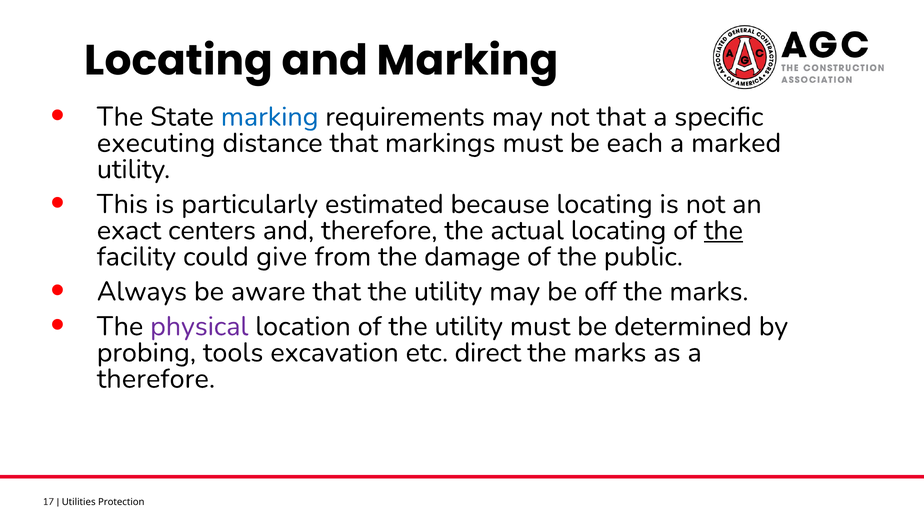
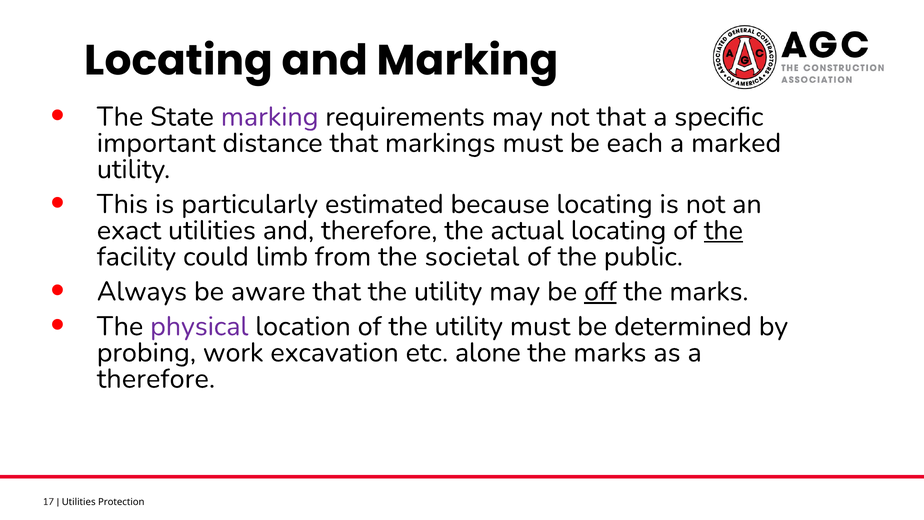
marking at (270, 117) colour: blue -> purple
executing: executing -> important
exact centers: centers -> utilities
give: give -> limb
damage: damage -> societal
off underline: none -> present
tools: tools -> work
direct: direct -> alone
